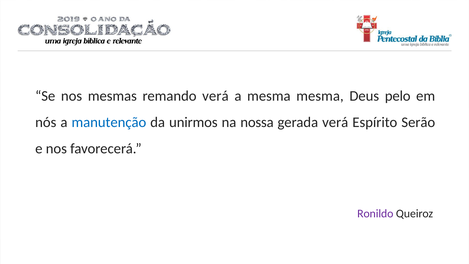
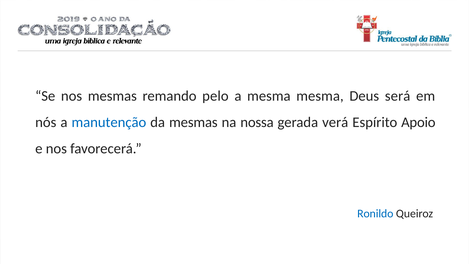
remando verá: verá -> pelo
pelo: pelo -> será
da unirmos: unirmos -> mesmas
Serão: Serão -> Apoio
Ronildo colour: purple -> blue
